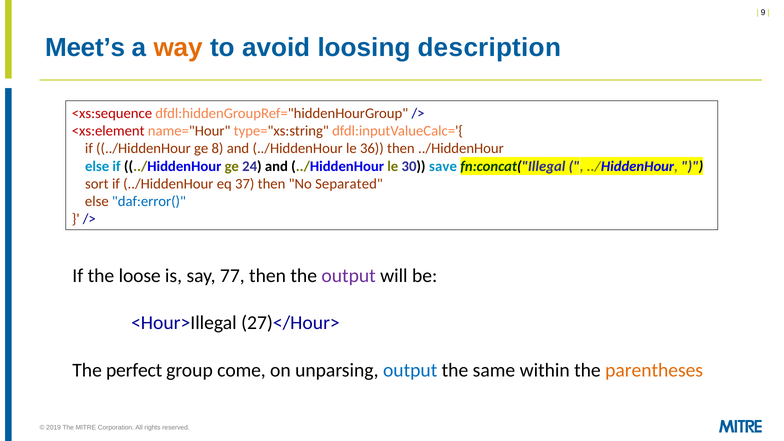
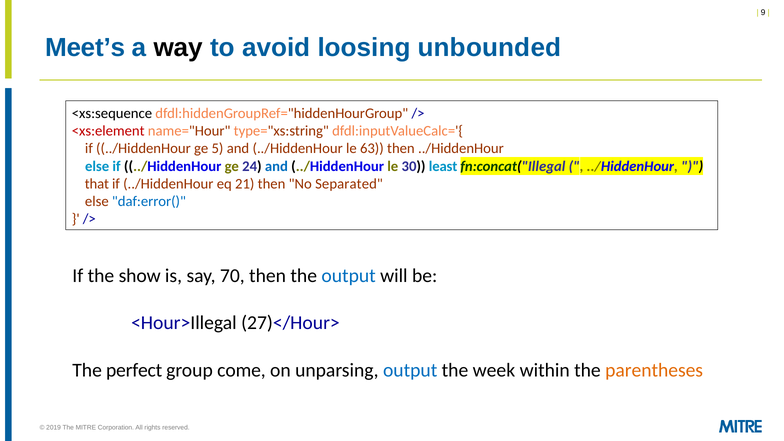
way colour: orange -> black
description: description -> unbounded
<xs:sequence colour: red -> black
8: 8 -> 5
36: 36 -> 63
and at (276, 166) colour: black -> blue
save: save -> least
sort: sort -> that
37: 37 -> 21
loose: loose -> show
77: 77 -> 70
output at (349, 276) colour: purple -> blue
same: same -> week
